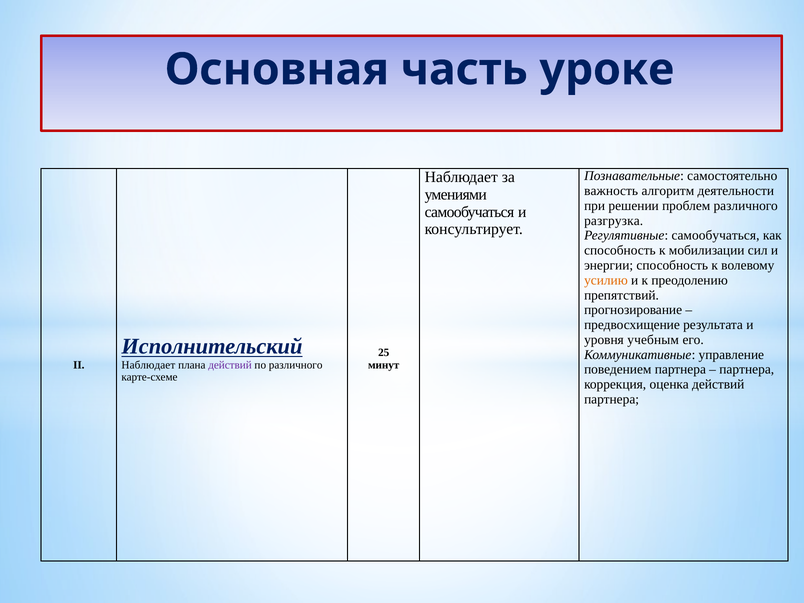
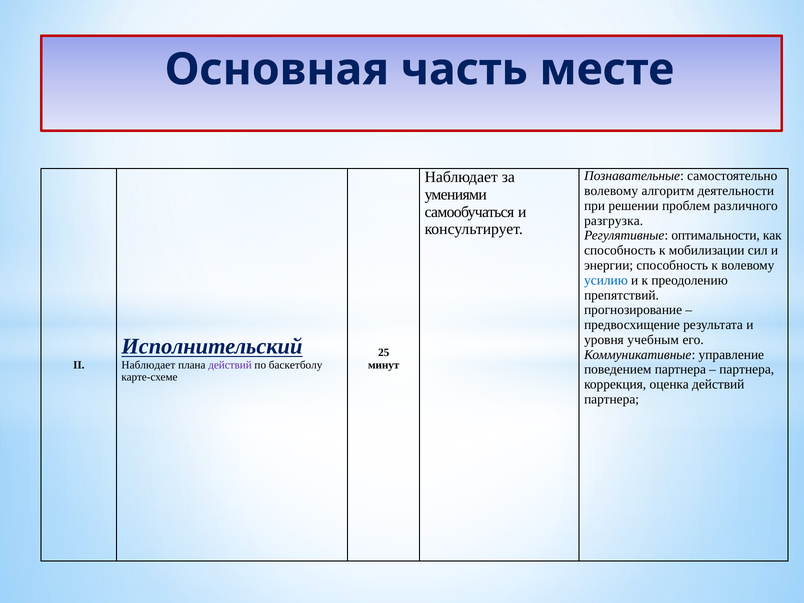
уроке: уроке -> месте
важность at (611, 191): важность -> волевому
Регулятивные самообучаться: самообучаться -> оптимальности
усилию colour: orange -> blue
по различного: различного -> баскетболу
